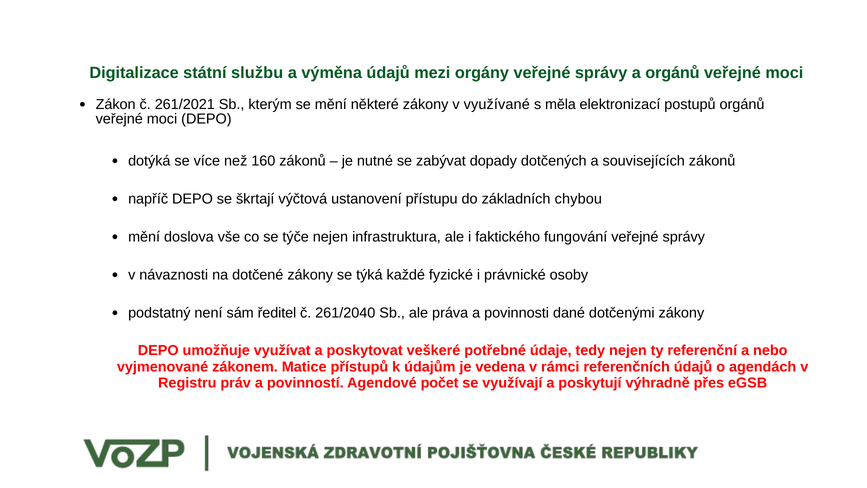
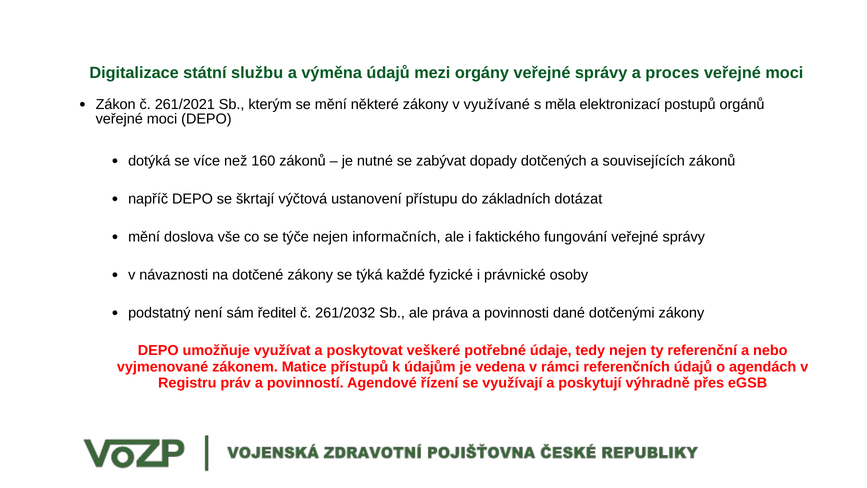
a orgánů: orgánů -> proces
chybou: chybou -> dotázat
infrastruktura: infrastruktura -> informačních
261/2040: 261/2040 -> 261/2032
počet: počet -> řízení
